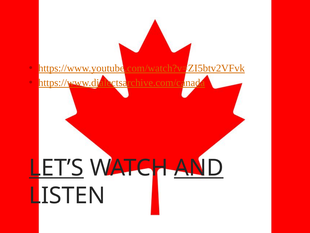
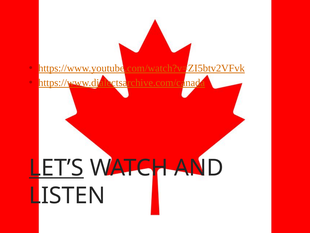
AND underline: present -> none
